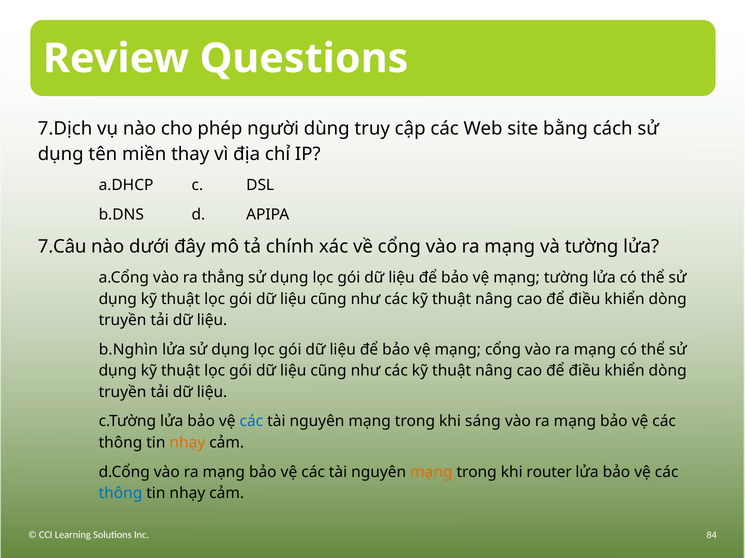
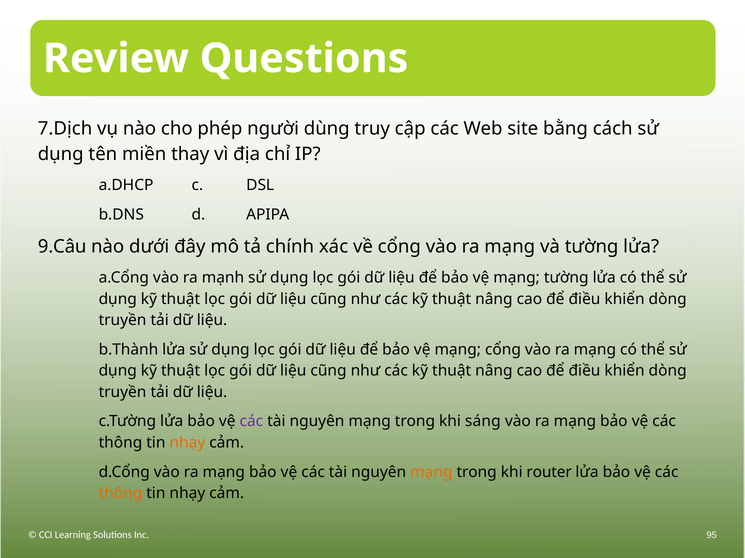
7.Câu: 7.Câu -> 9.Câu
thẳng: thẳng -> mạnh
b.Nghìn: b.Nghìn -> b.Thành
các at (251, 422) colour: blue -> purple
thông at (120, 494) colour: blue -> orange
84: 84 -> 95
